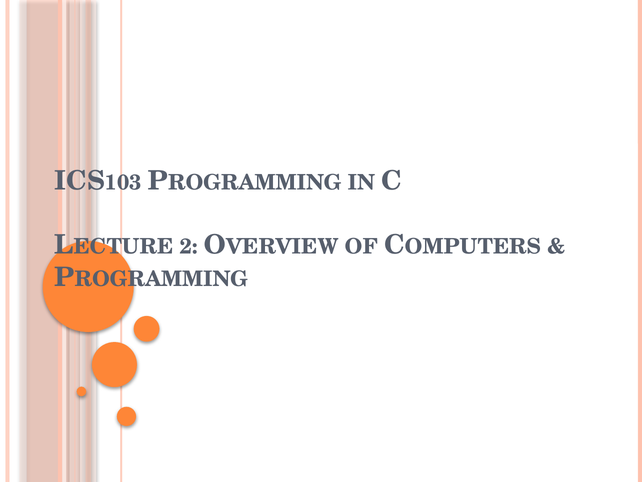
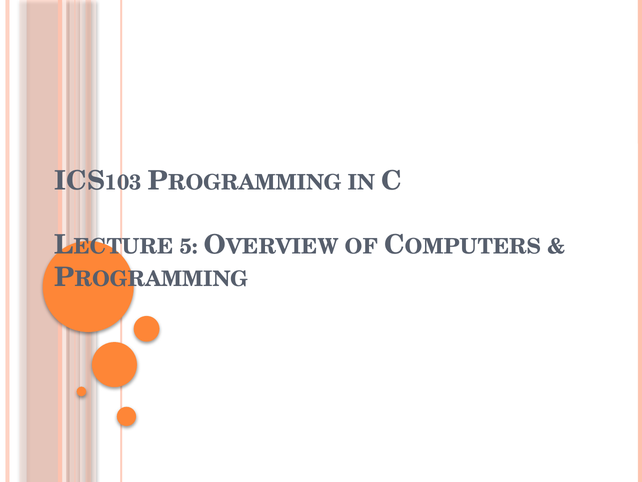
2: 2 -> 5
